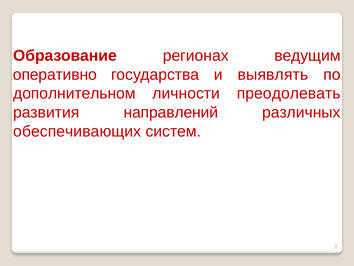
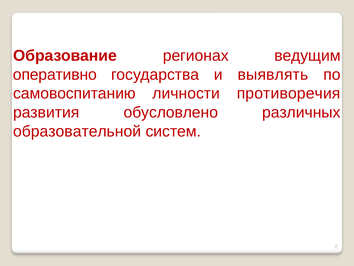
дополнительном: дополнительном -> самовоспитанию
преодолевать: преодолевать -> противоречия
направлений: направлений -> обусловлено
обеспечивающих: обеспечивающих -> образовательной
